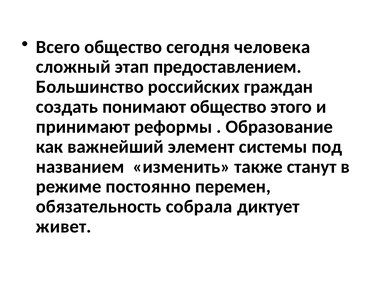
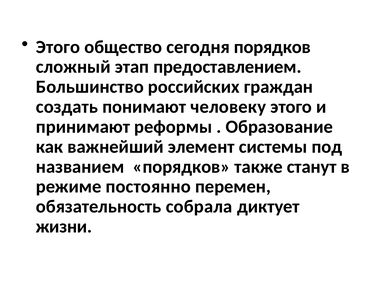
Всего at (58, 47): Всего -> Этого
сегодня человека: человека -> порядков
понимают общество: общество -> человеку
названием изменить: изменить -> порядков
живет: живет -> жизни
